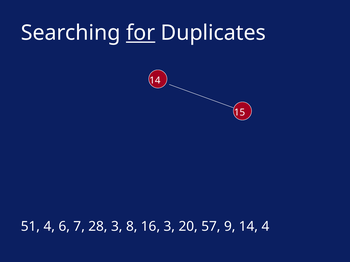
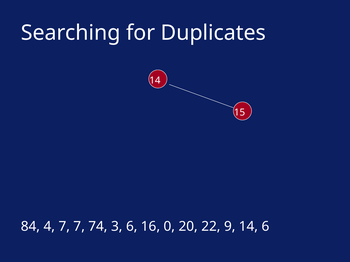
for underline: present -> none
51: 51 -> 84
4 6: 6 -> 7
28: 28 -> 74
3 8: 8 -> 6
16 3: 3 -> 0
57: 57 -> 22
14 4: 4 -> 6
